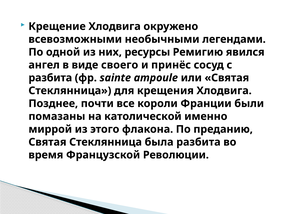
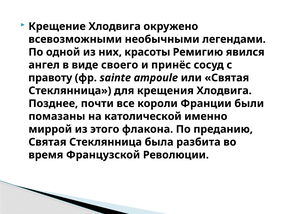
ресурсы: ресурсы -> красоты
разбита at (50, 78): разбита -> правоту
